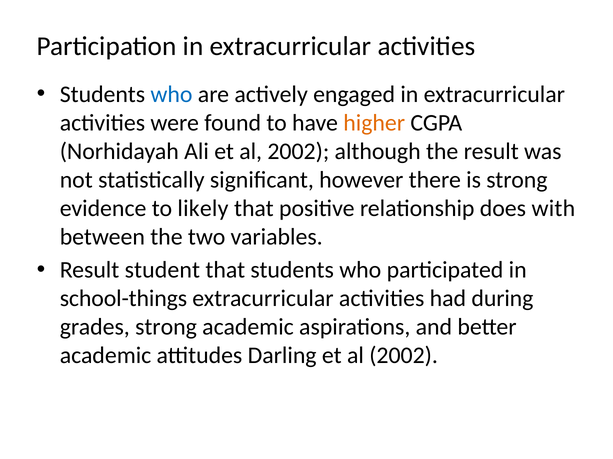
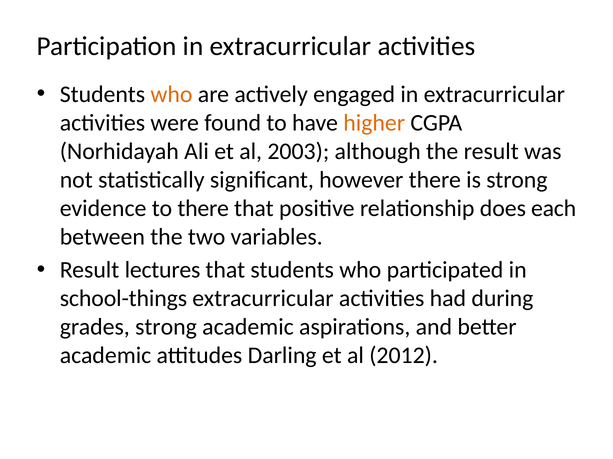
who at (171, 94) colour: blue -> orange
Ali et al 2002: 2002 -> 2003
to likely: likely -> there
with: with -> each
student: student -> lectures
Darling et al 2002: 2002 -> 2012
